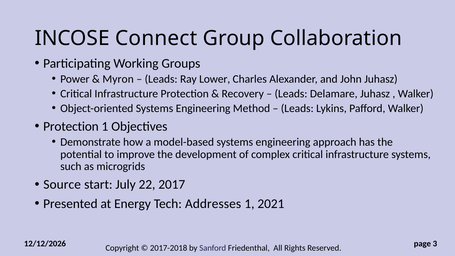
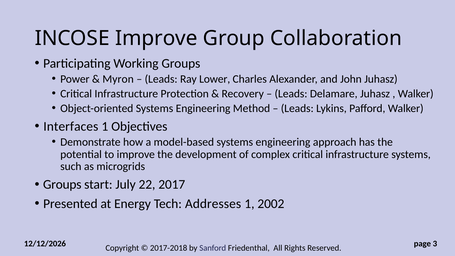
INCOSE Connect: Connect -> Improve
Protection at (71, 126): Protection -> Interfaces
Source at (62, 185): Source -> Groups
2021: 2021 -> 2002
